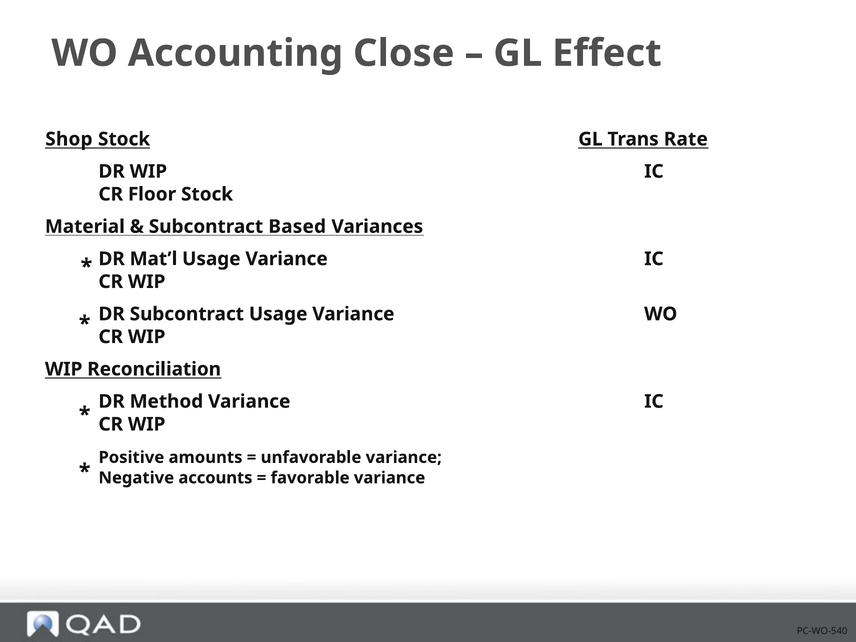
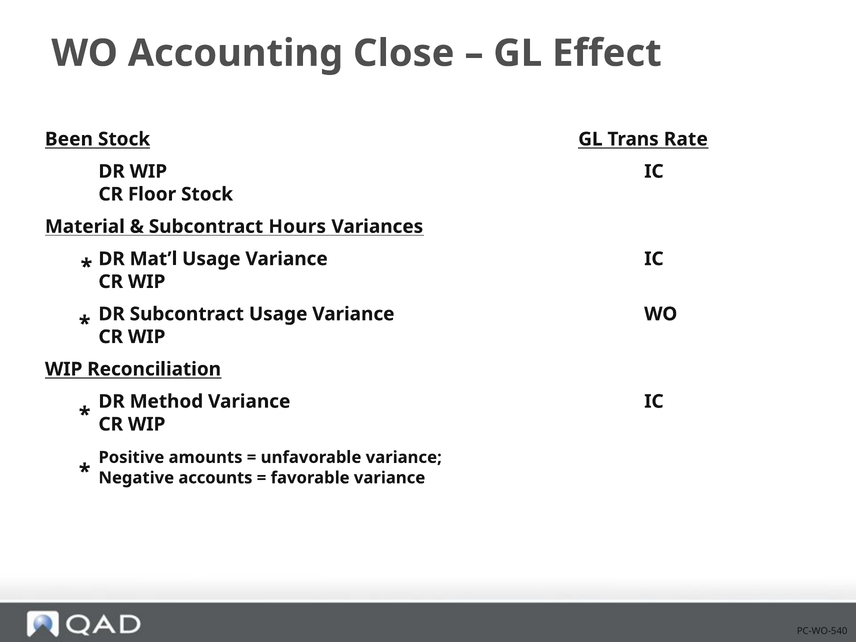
Shop: Shop -> Been
Based: Based -> Hours
